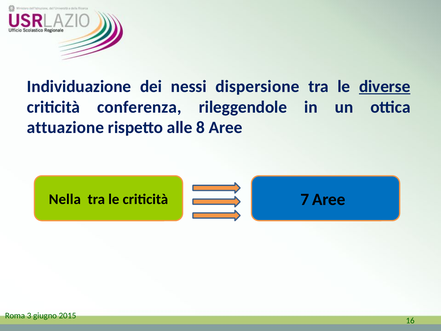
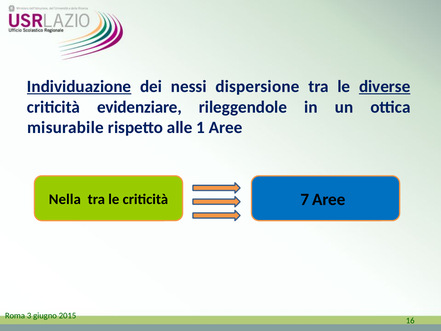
Individuazione underline: none -> present
conferenza: conferenza -> evidenziare
attuazione: attuazione -> misurabile
8: 8 -> 1
